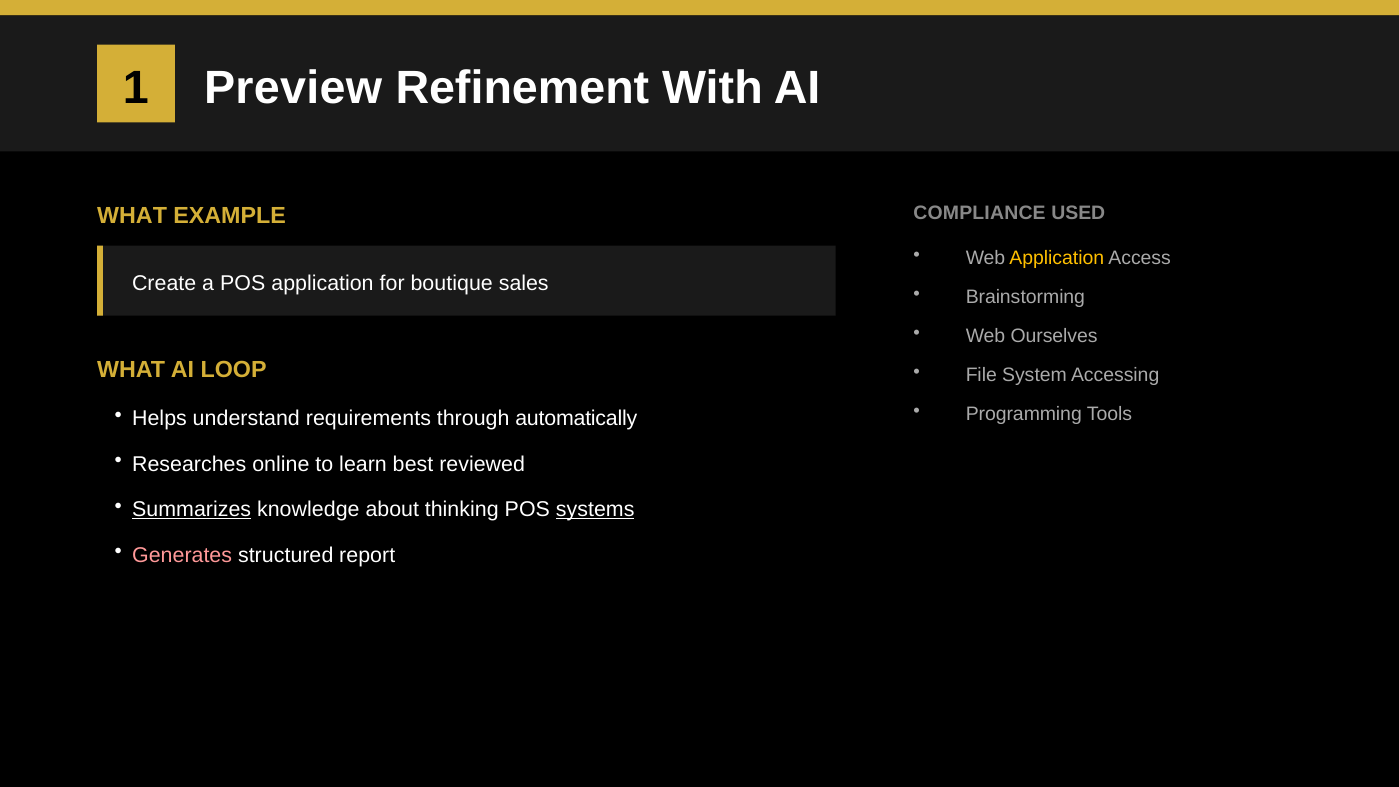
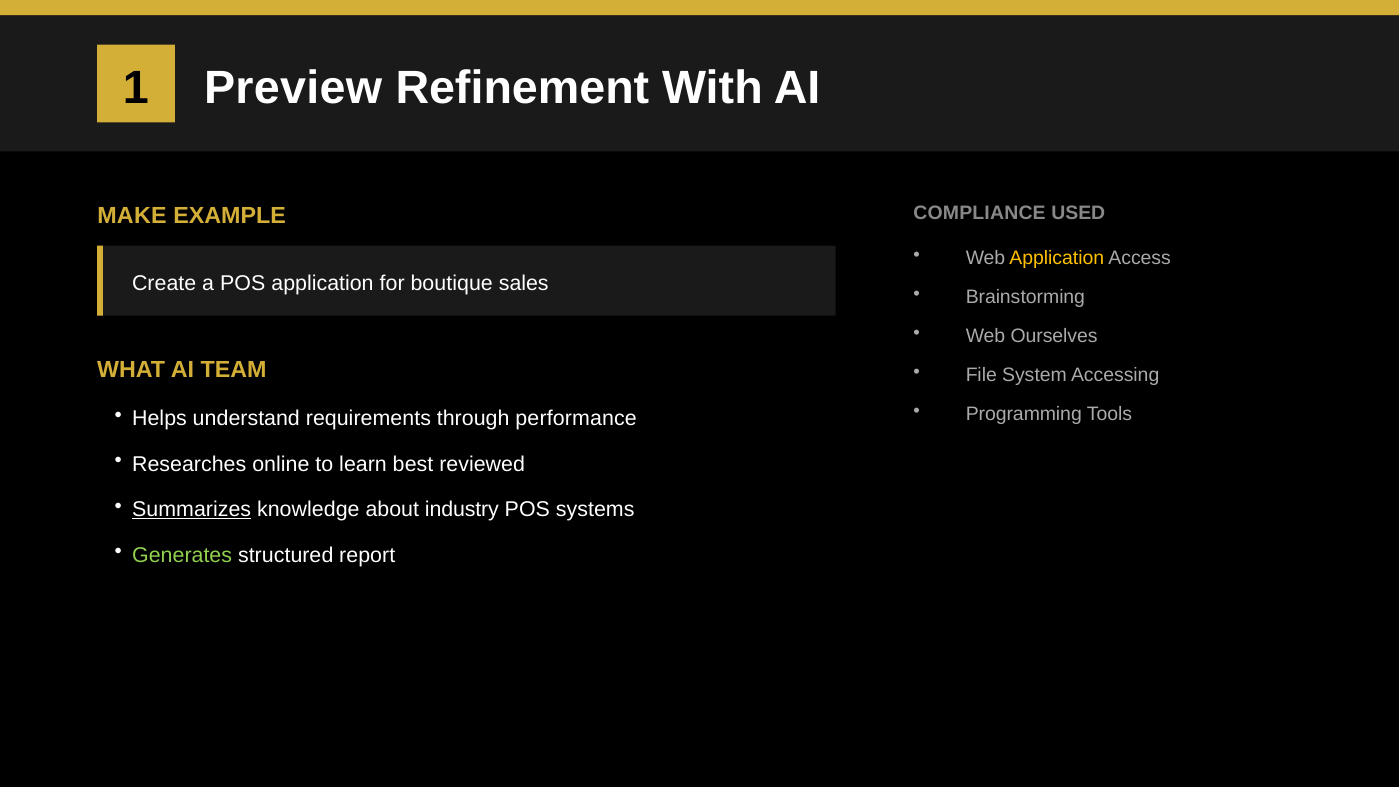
WHAT at (132, 216): WHAT -> MAKE
LOOP: LOOP -> TEAM
automatically: automatically -> performance
thinking: thinking -> industry
systems underline: present -> none
Generates colour: pink -> light green
